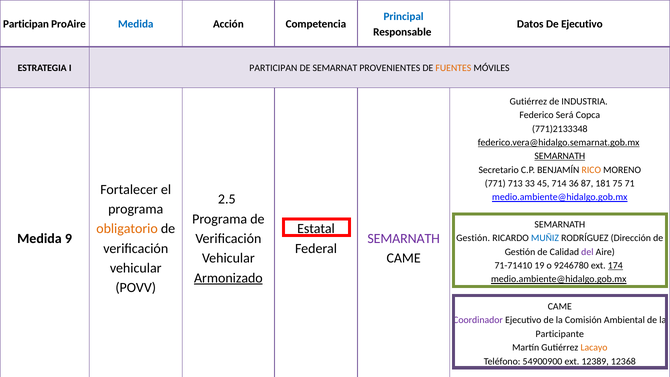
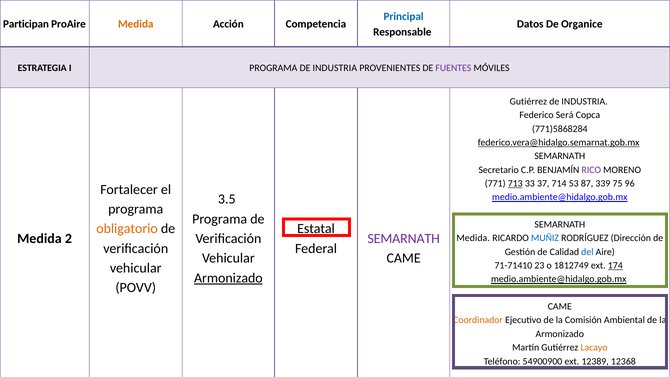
Medida at (136, 24) colour: blue -> orange
De Ejecutivo: Ejecutivo -> Organice
I PARTICIPAN: PARTICIPAN -> PROGRAMA
SEMARNAT at (335, 68): SEMARNAT -> INDUSTRIA
FUENTES colour: orange -> purple
771)2133348: 771)2133348 -> 771)5868284
SEMARNATH at (560, 156) underline: present -> none
RICO colour: orange -> purple
713 underline: none -> present
45: 45 -> 37
36: 36 -> 53
181: 181 -> 339
71: 71 -> 96
2.5: 2.5 -> 3.5
9: 9 -> 2
Gestión at (473, 238): Gestión -> Medida
del colour: purple -> blue
19: 19 -> 23
9246780: 9246780 -> 1812749
Coordinador colour: purple -> orange
Participante at (560, 334): Participante -> Armonizado
